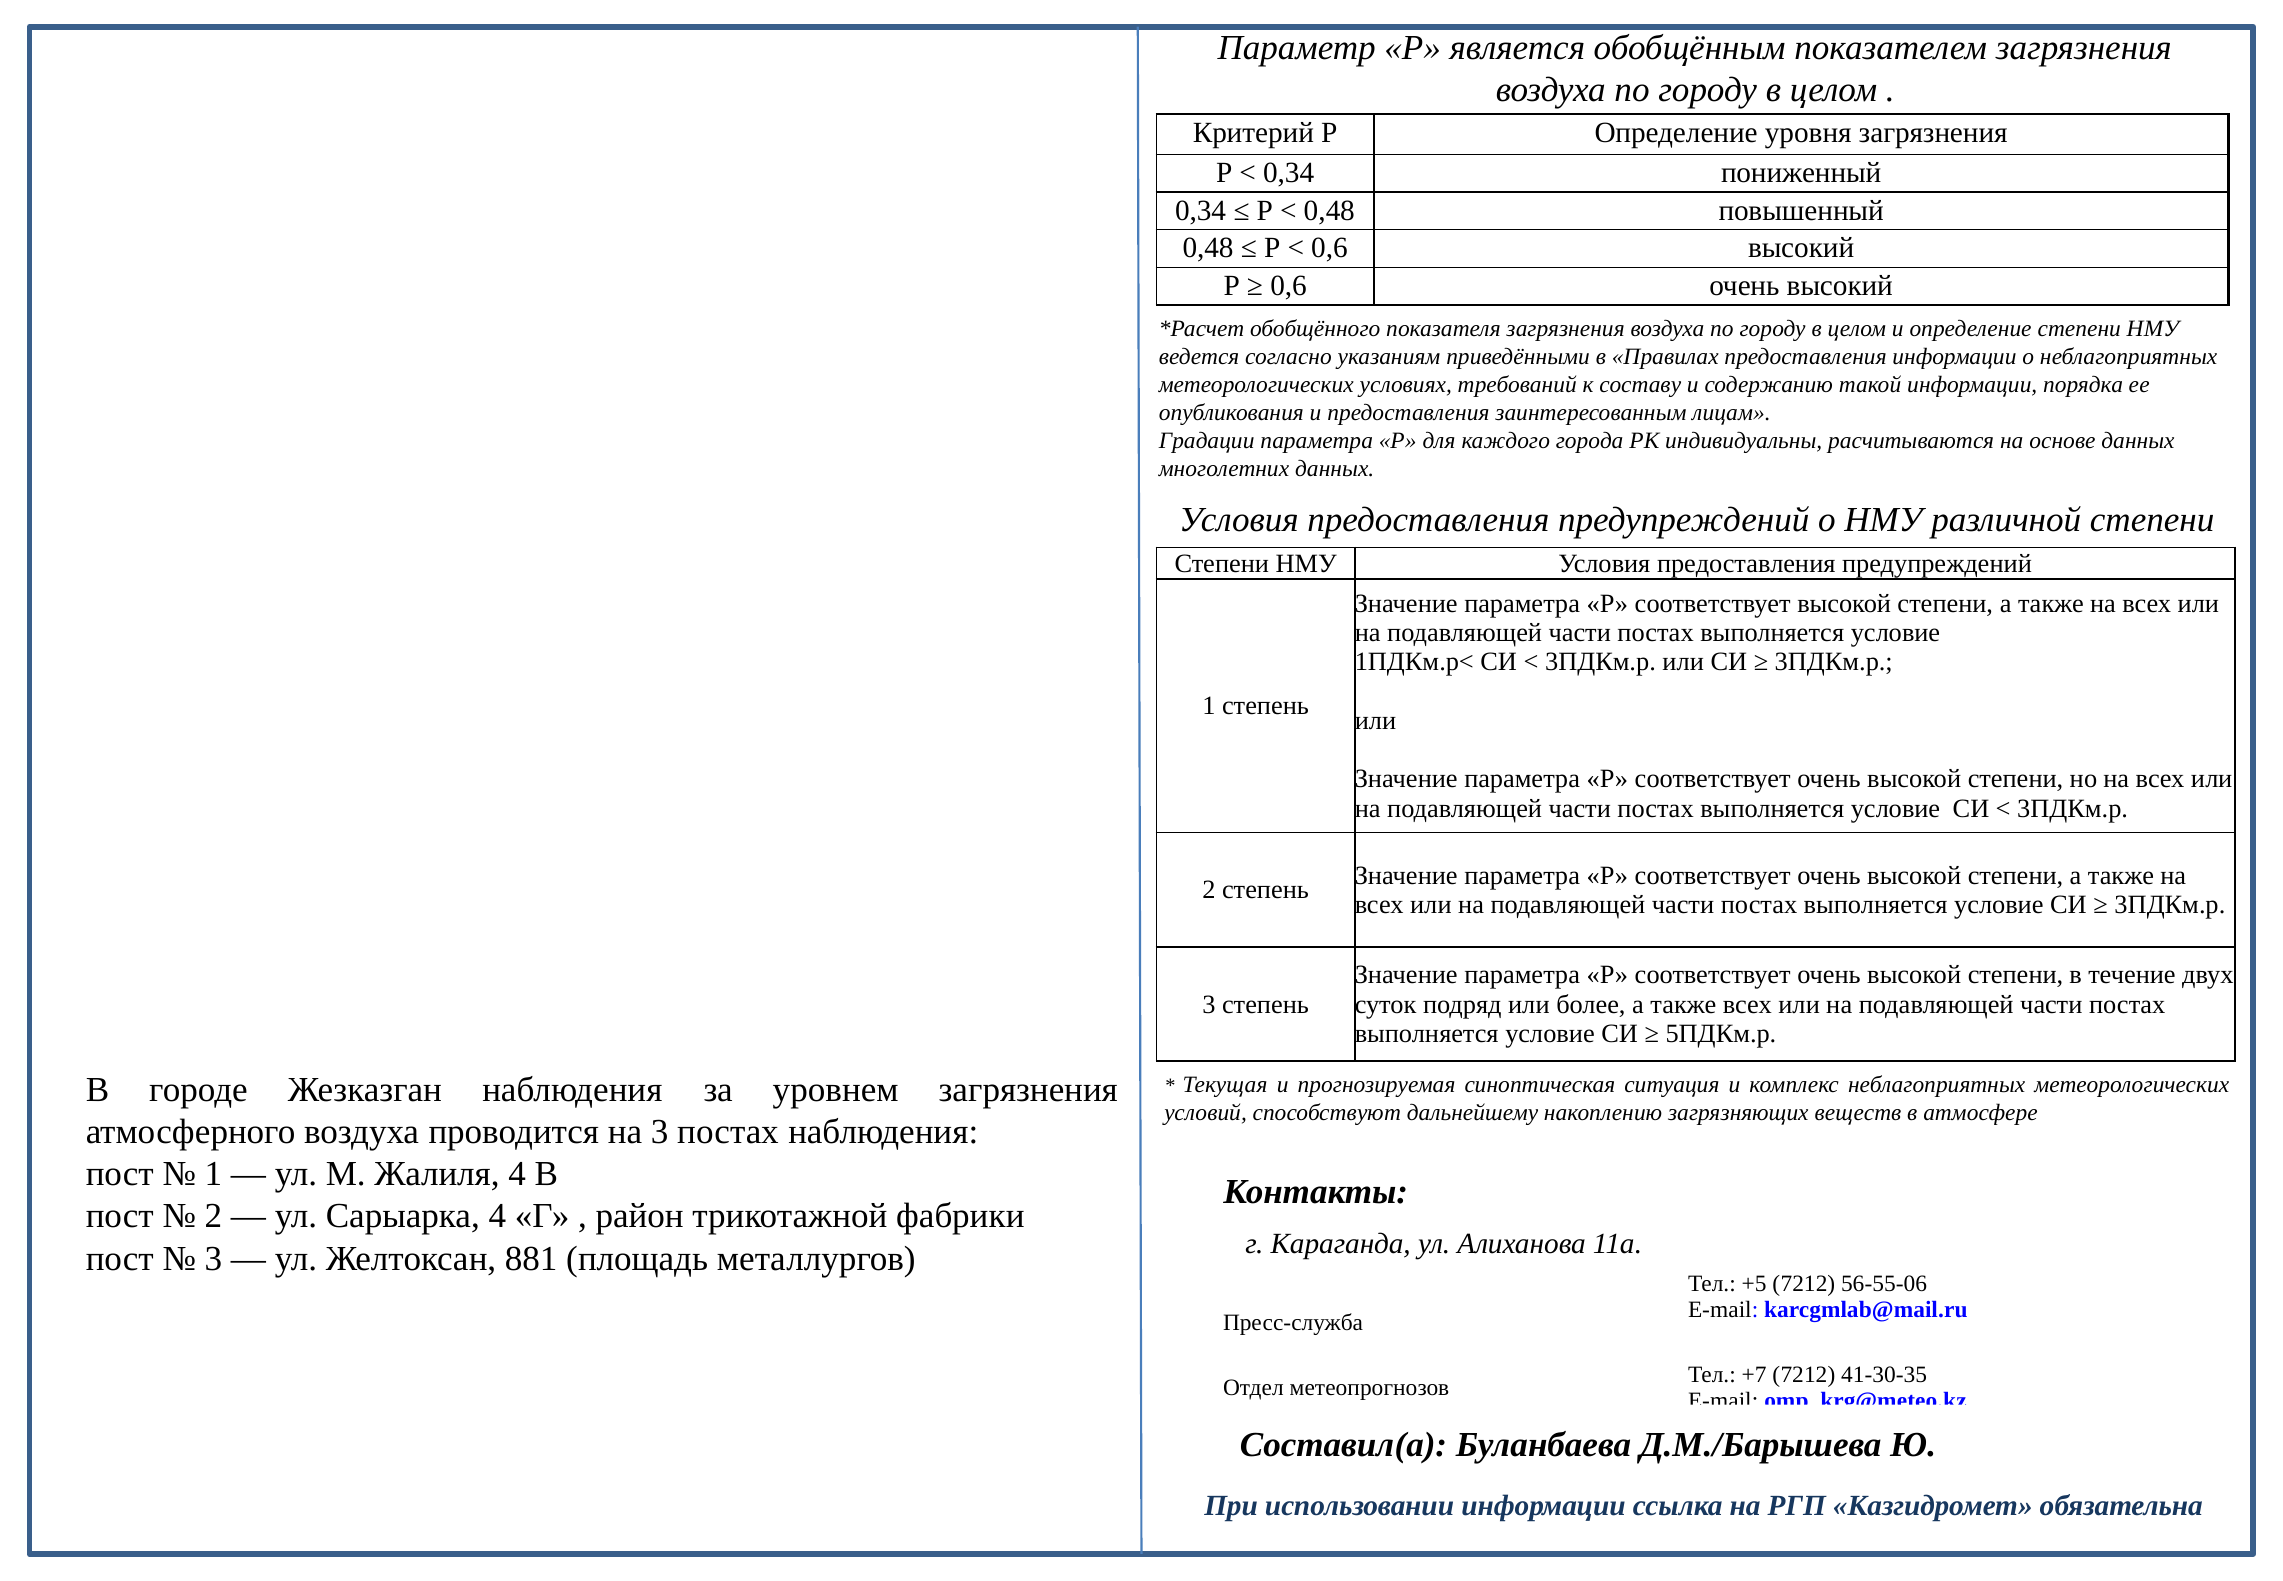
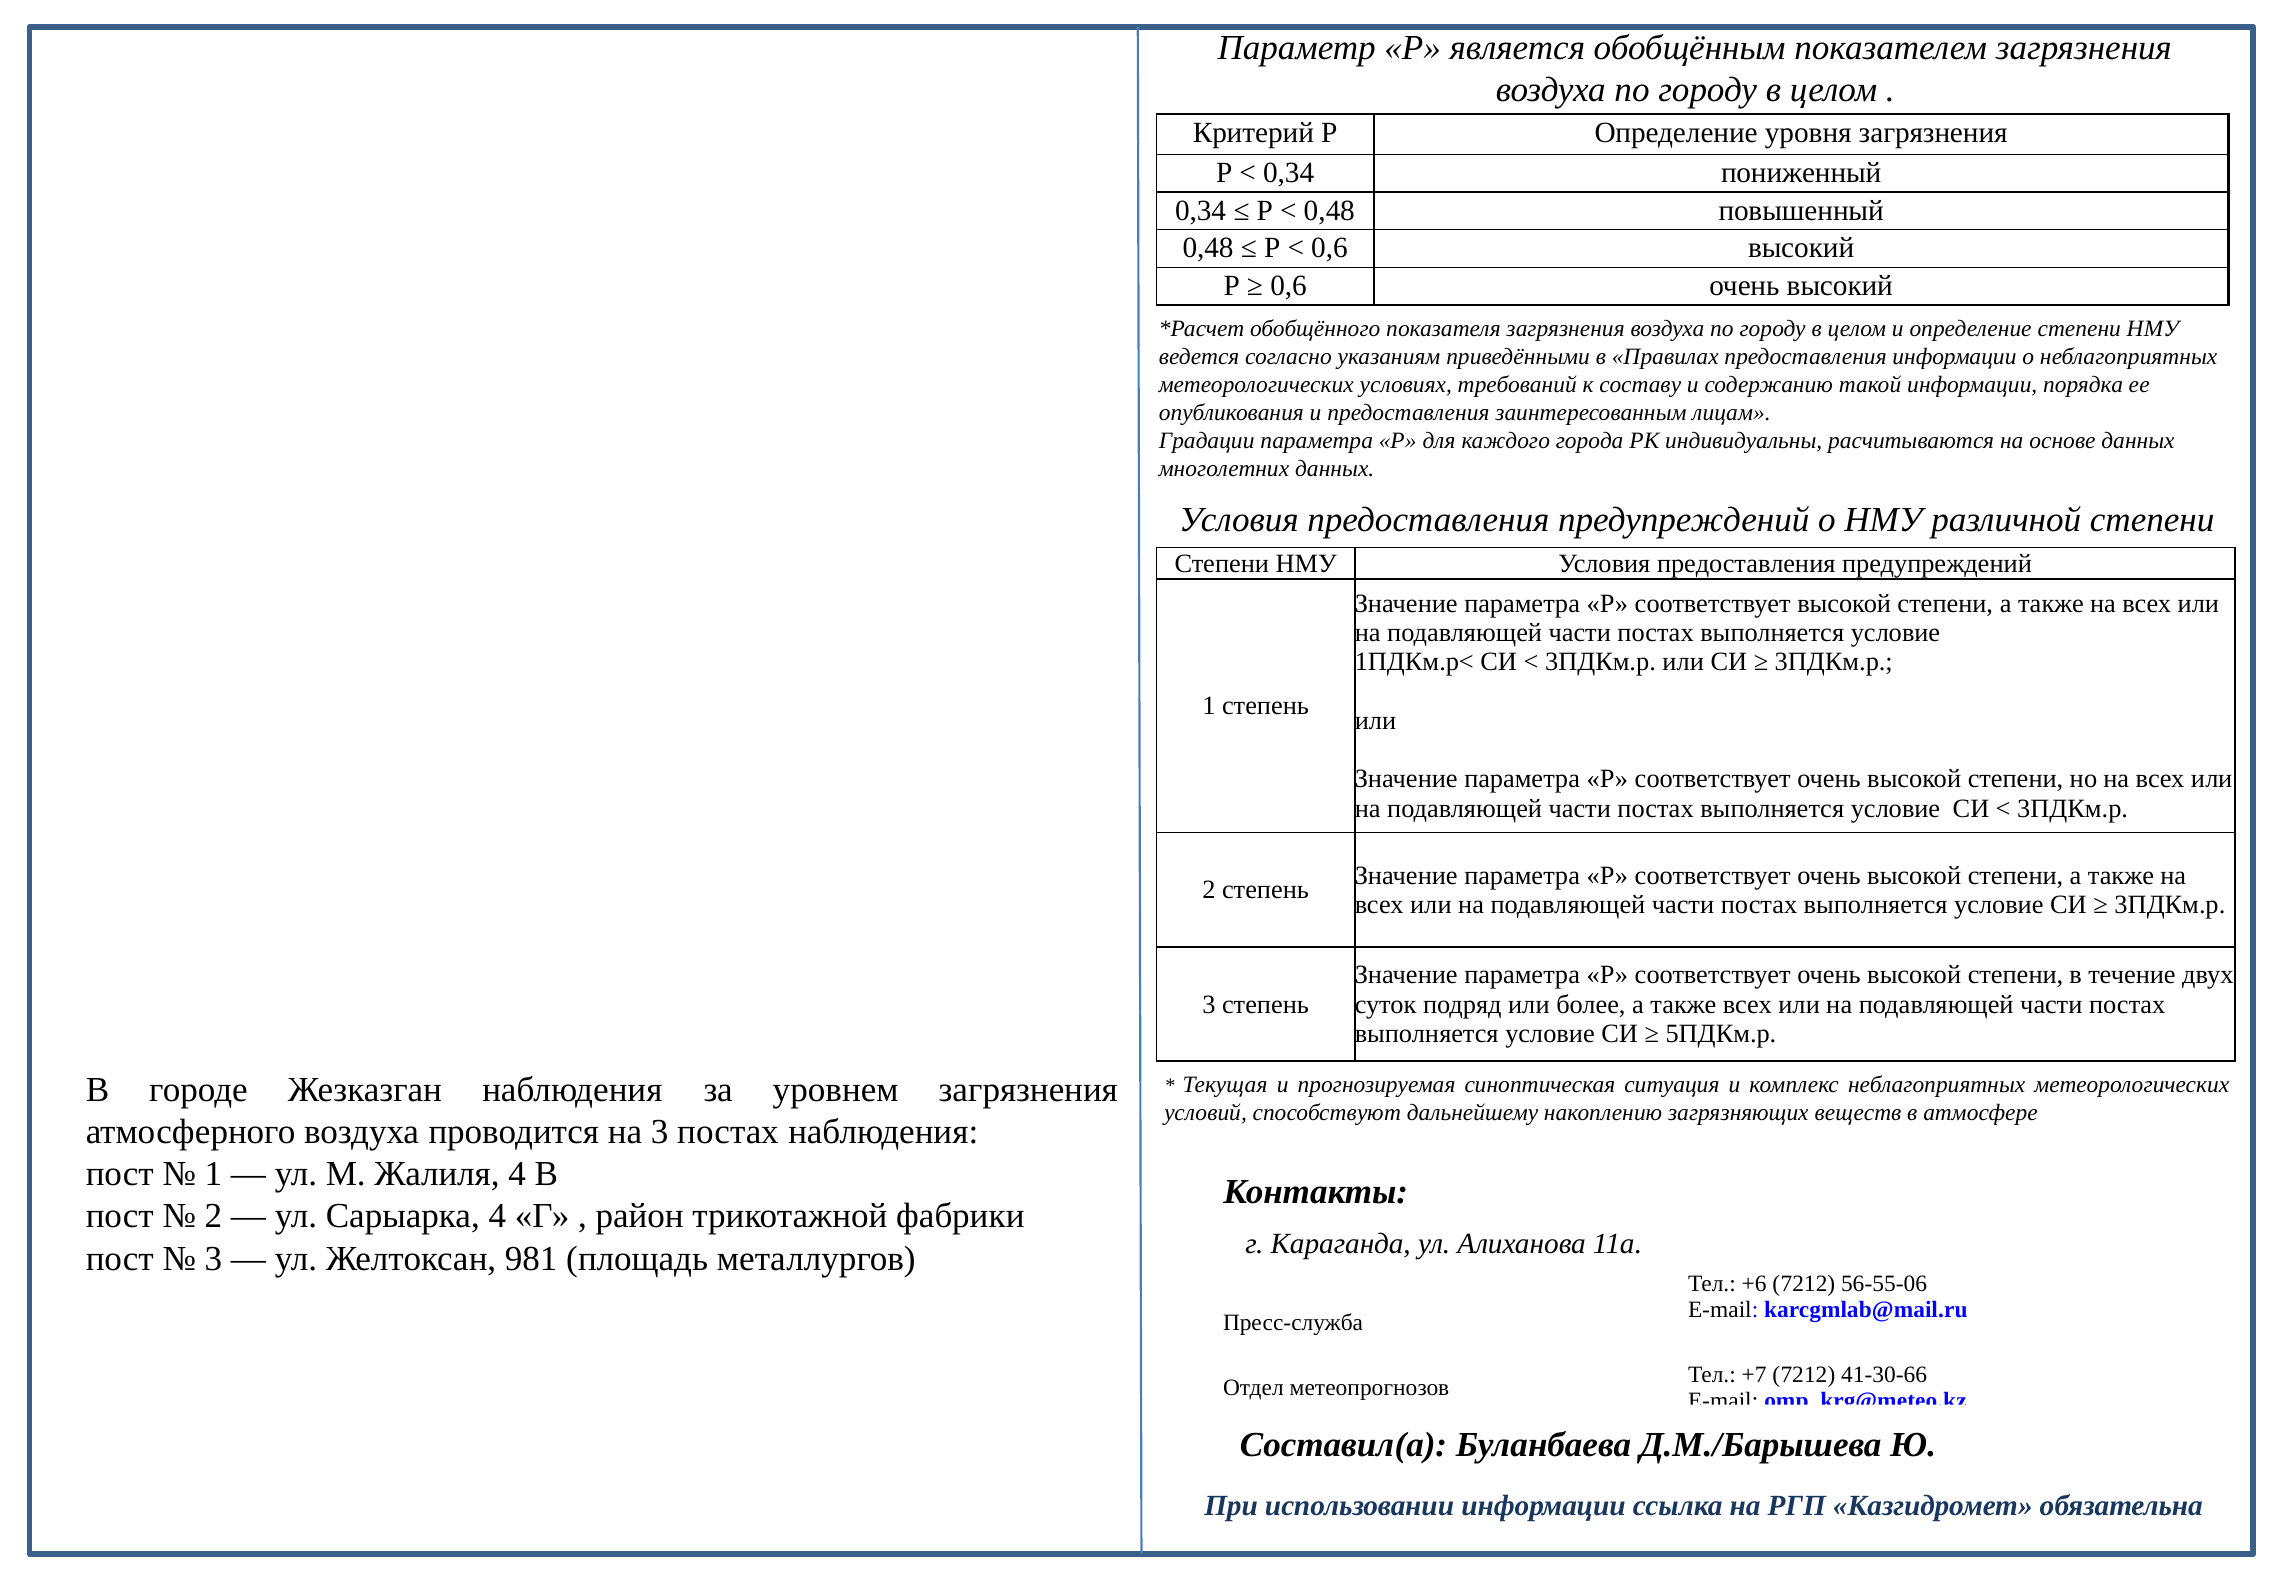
881: 881 -> 981
+5: +5 -> +6
41-30-35: 41-30-35 -> 41-30-66
